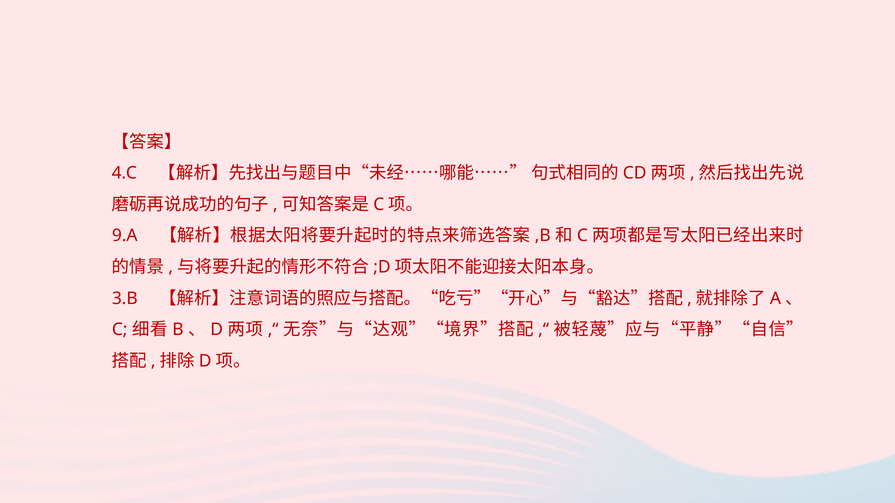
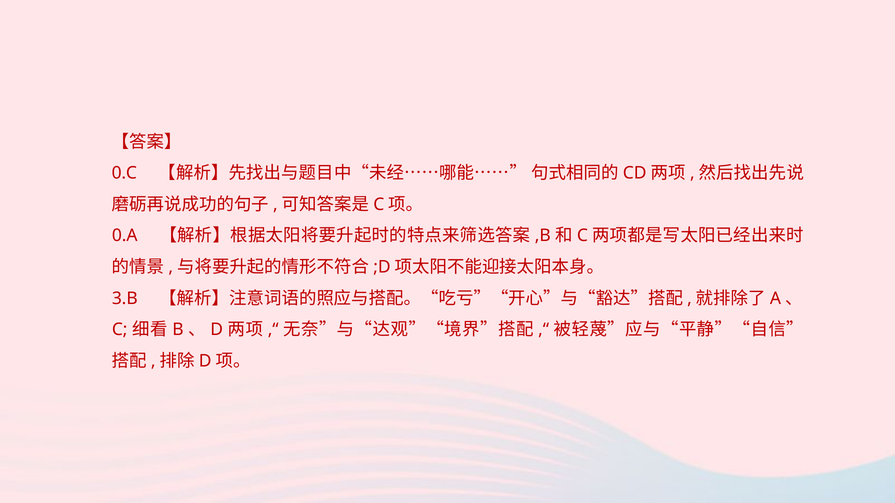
4.C: 4.C -> 0.C
9.A: 9.A -> 0.A
